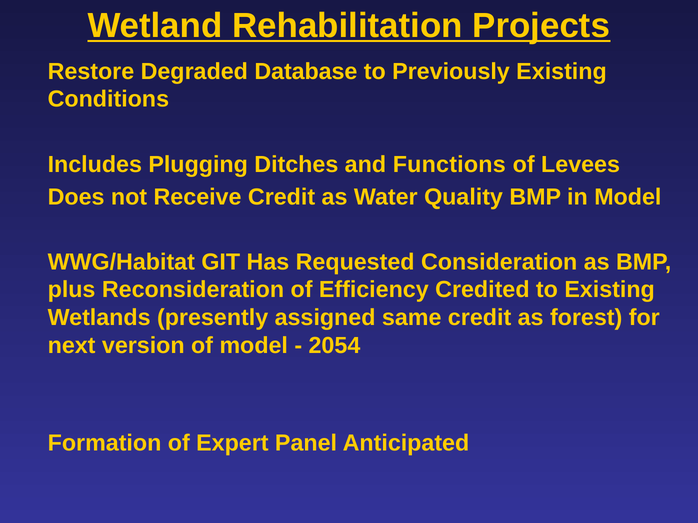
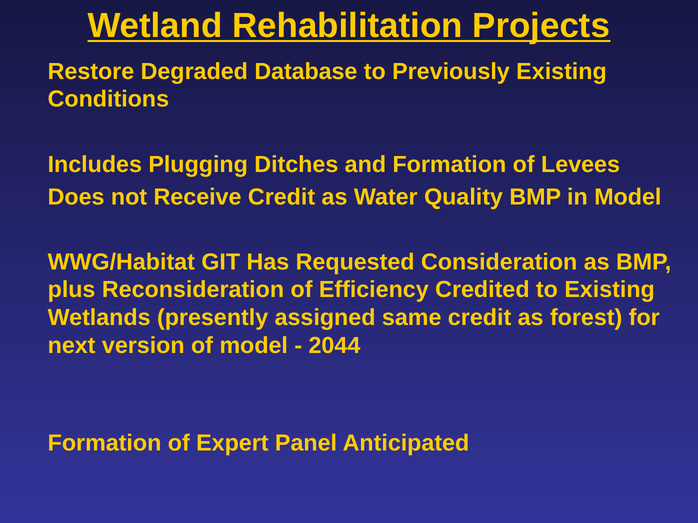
and Functions: Functions -> Formation
2054: 2054 -> 2044
